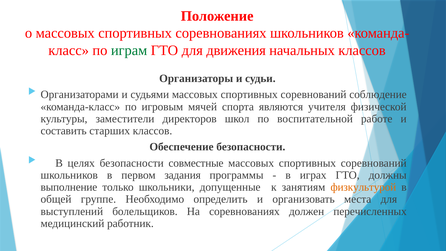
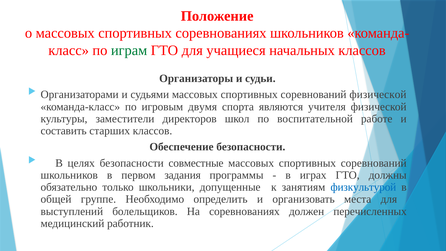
движения: движения -> учащиеся
соревнований соблюдение: соблюдение -> физической
мячей: мячей -> двумя
выполнение: выполнение -> обязательно
физкультурой colour: orange -> blue
